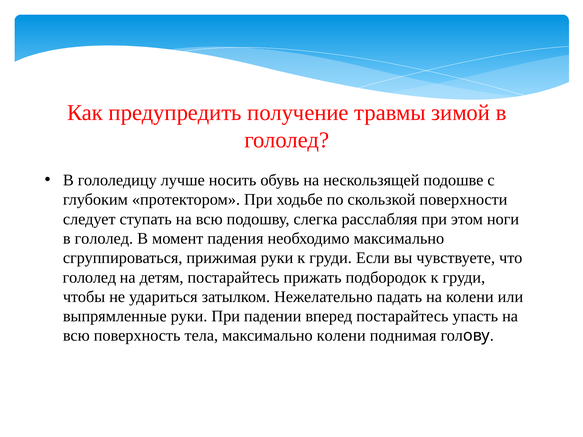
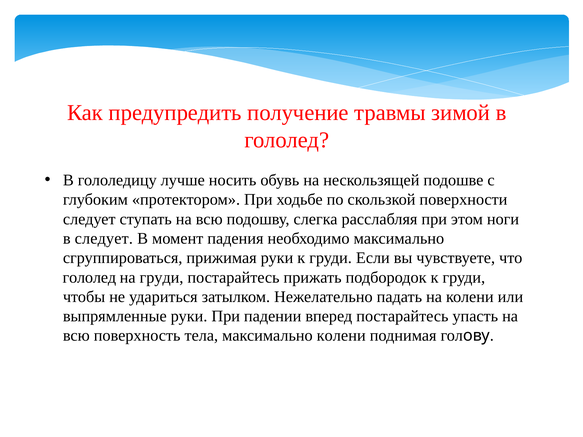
гололед at (104, 239): гололед -> следует
на детям: детям -> груди
